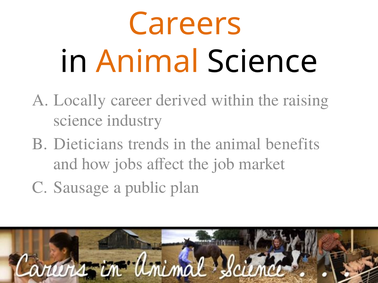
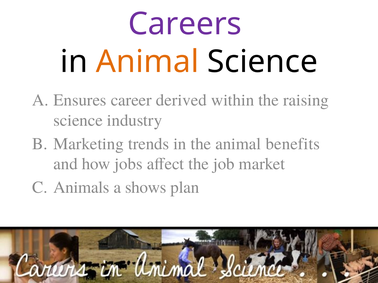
Careers colour: orange -> purple
Locally: Locally -> Ensures
Dieticians: Dieticians -> Marketing
Sausage: Sausage -> Animals
public: public -> shows
